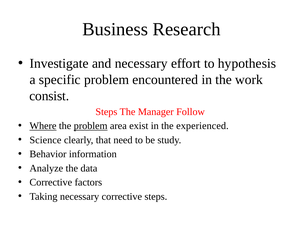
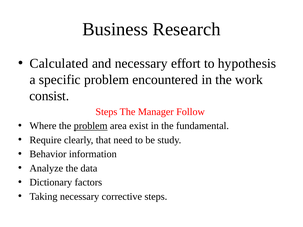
Investigate: Investigate -> Calculated
Where underline: present -> none
experienced: experienced -> fundamental
Science: Science -> Require
Corrective at (51, 183): Corrective -> Dictionary
